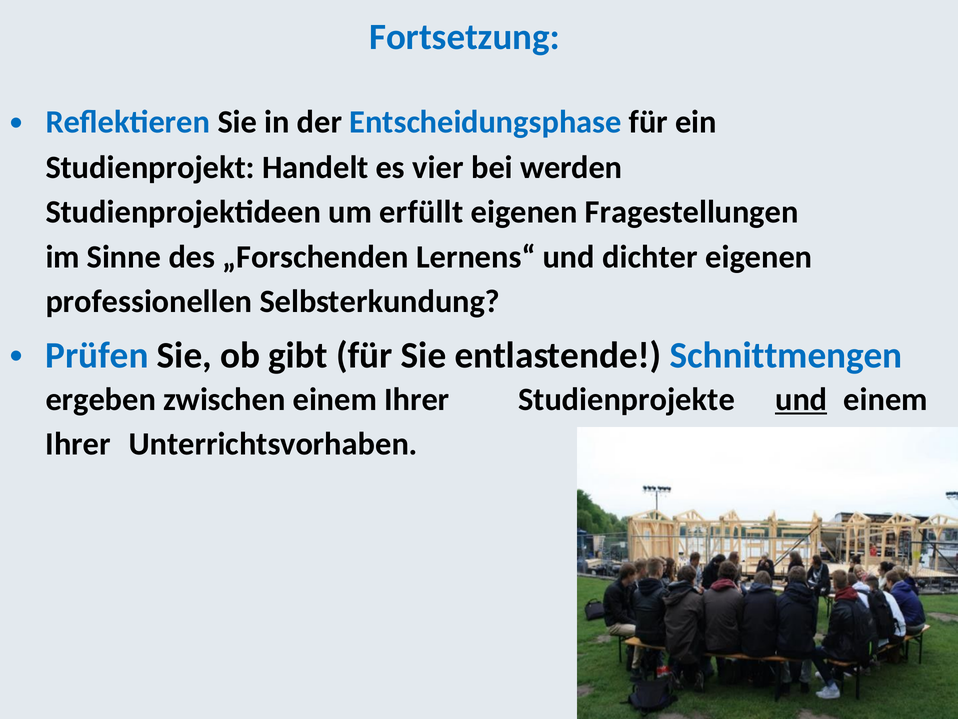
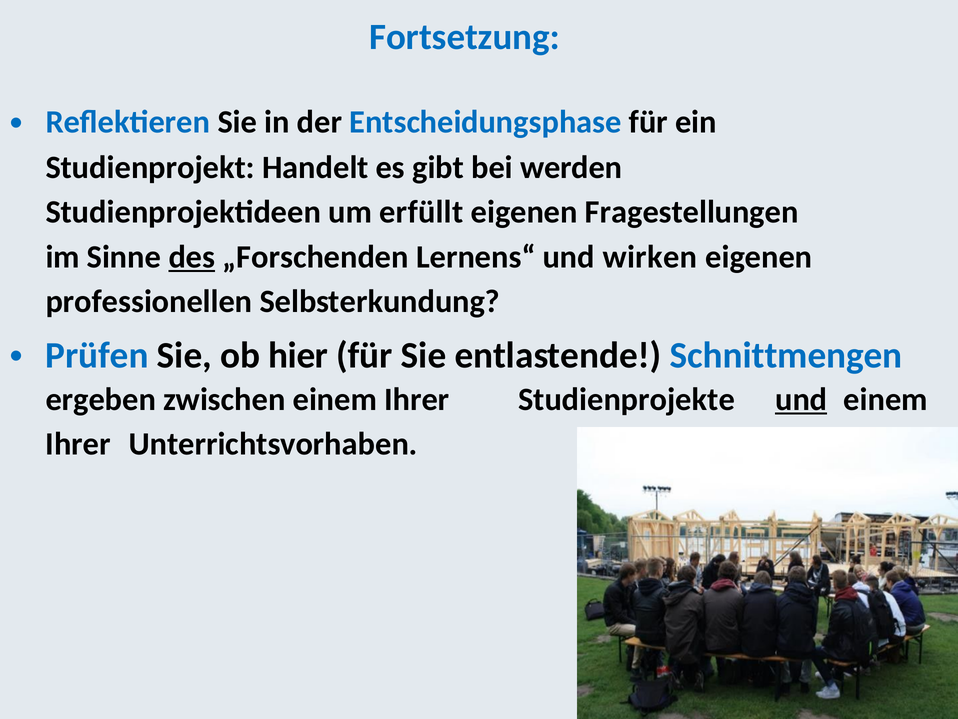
vier: vier -> gibt
des underline: none -> present
dichter: dichter -> wirken
gibt: gibt -> hier
